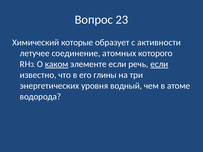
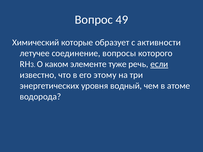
23: 23 -> 49
атомных: атомных -> вопросы
каком underline: present -> none
элементе если: если -> туже
глины: глины -> этому
